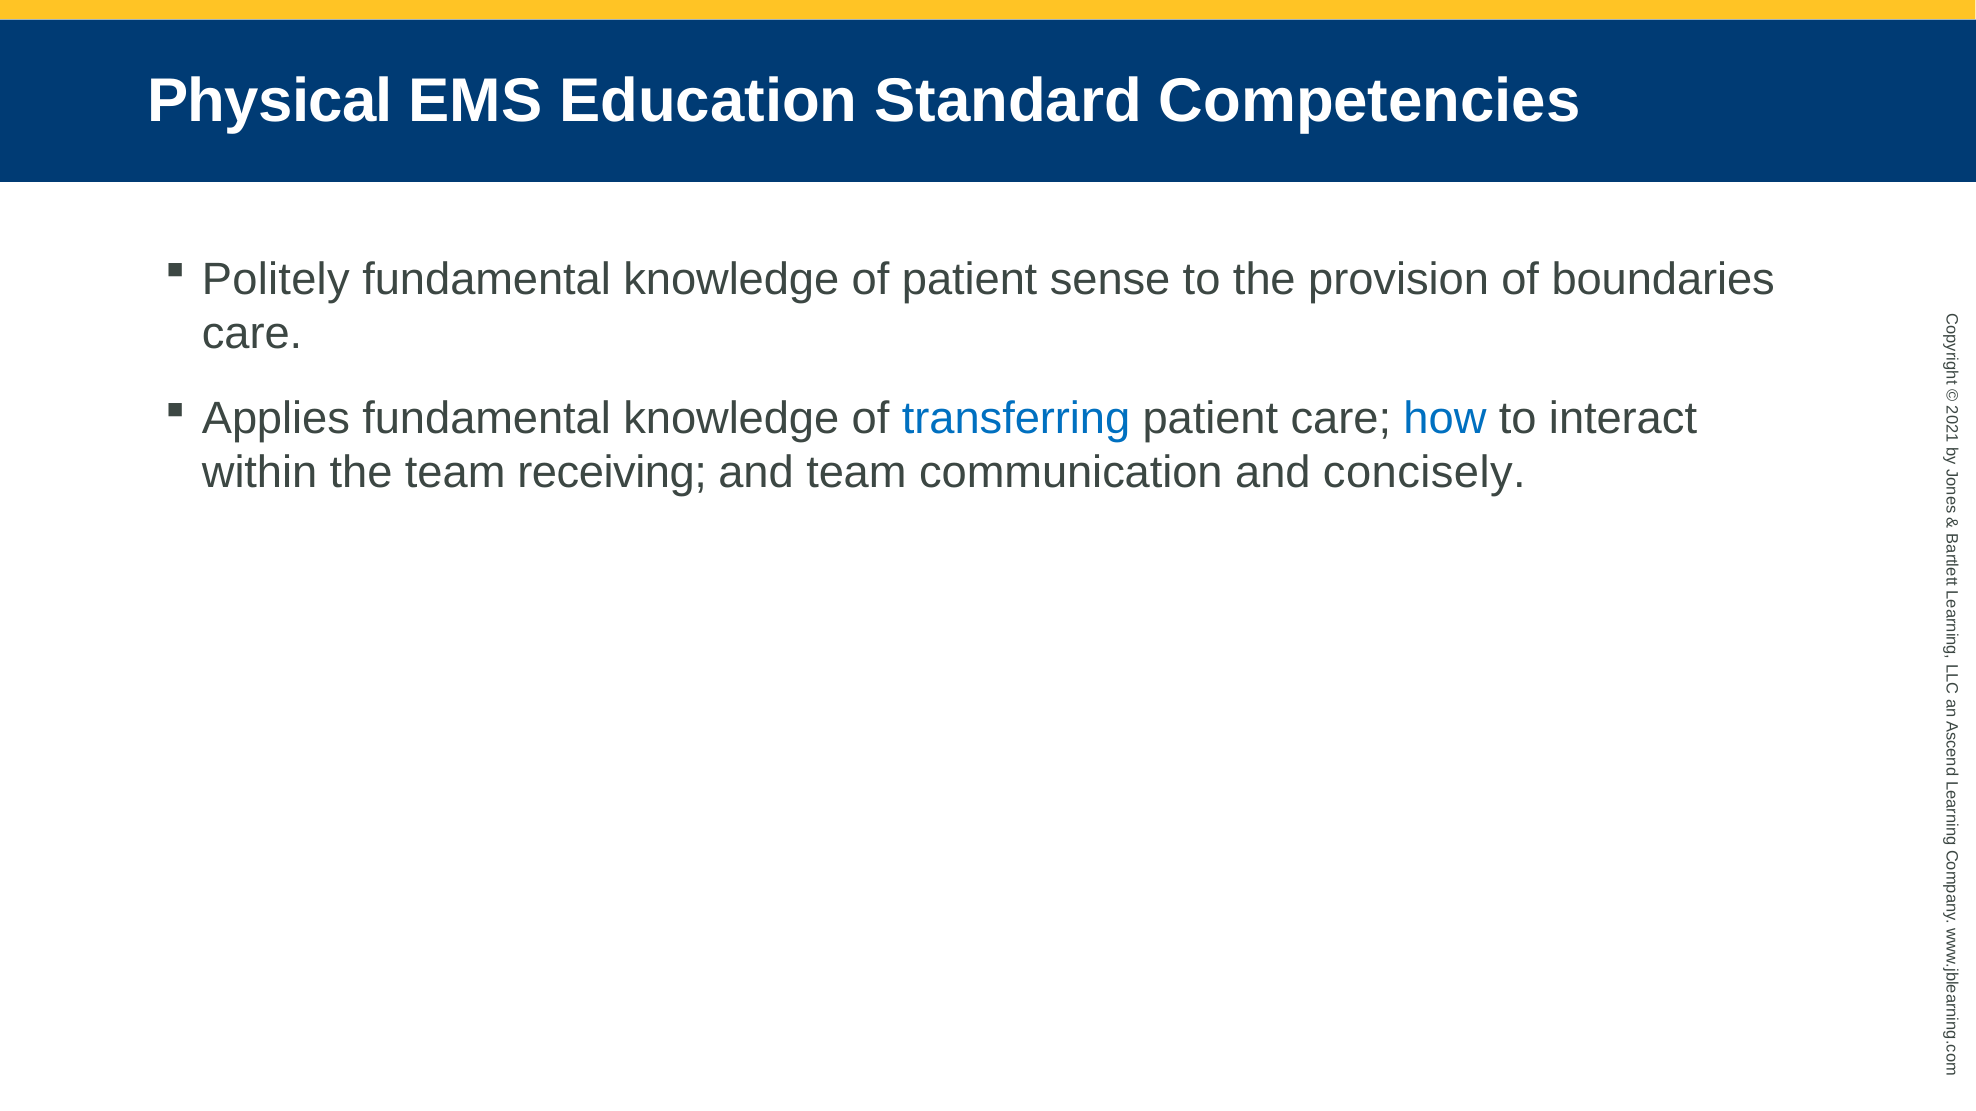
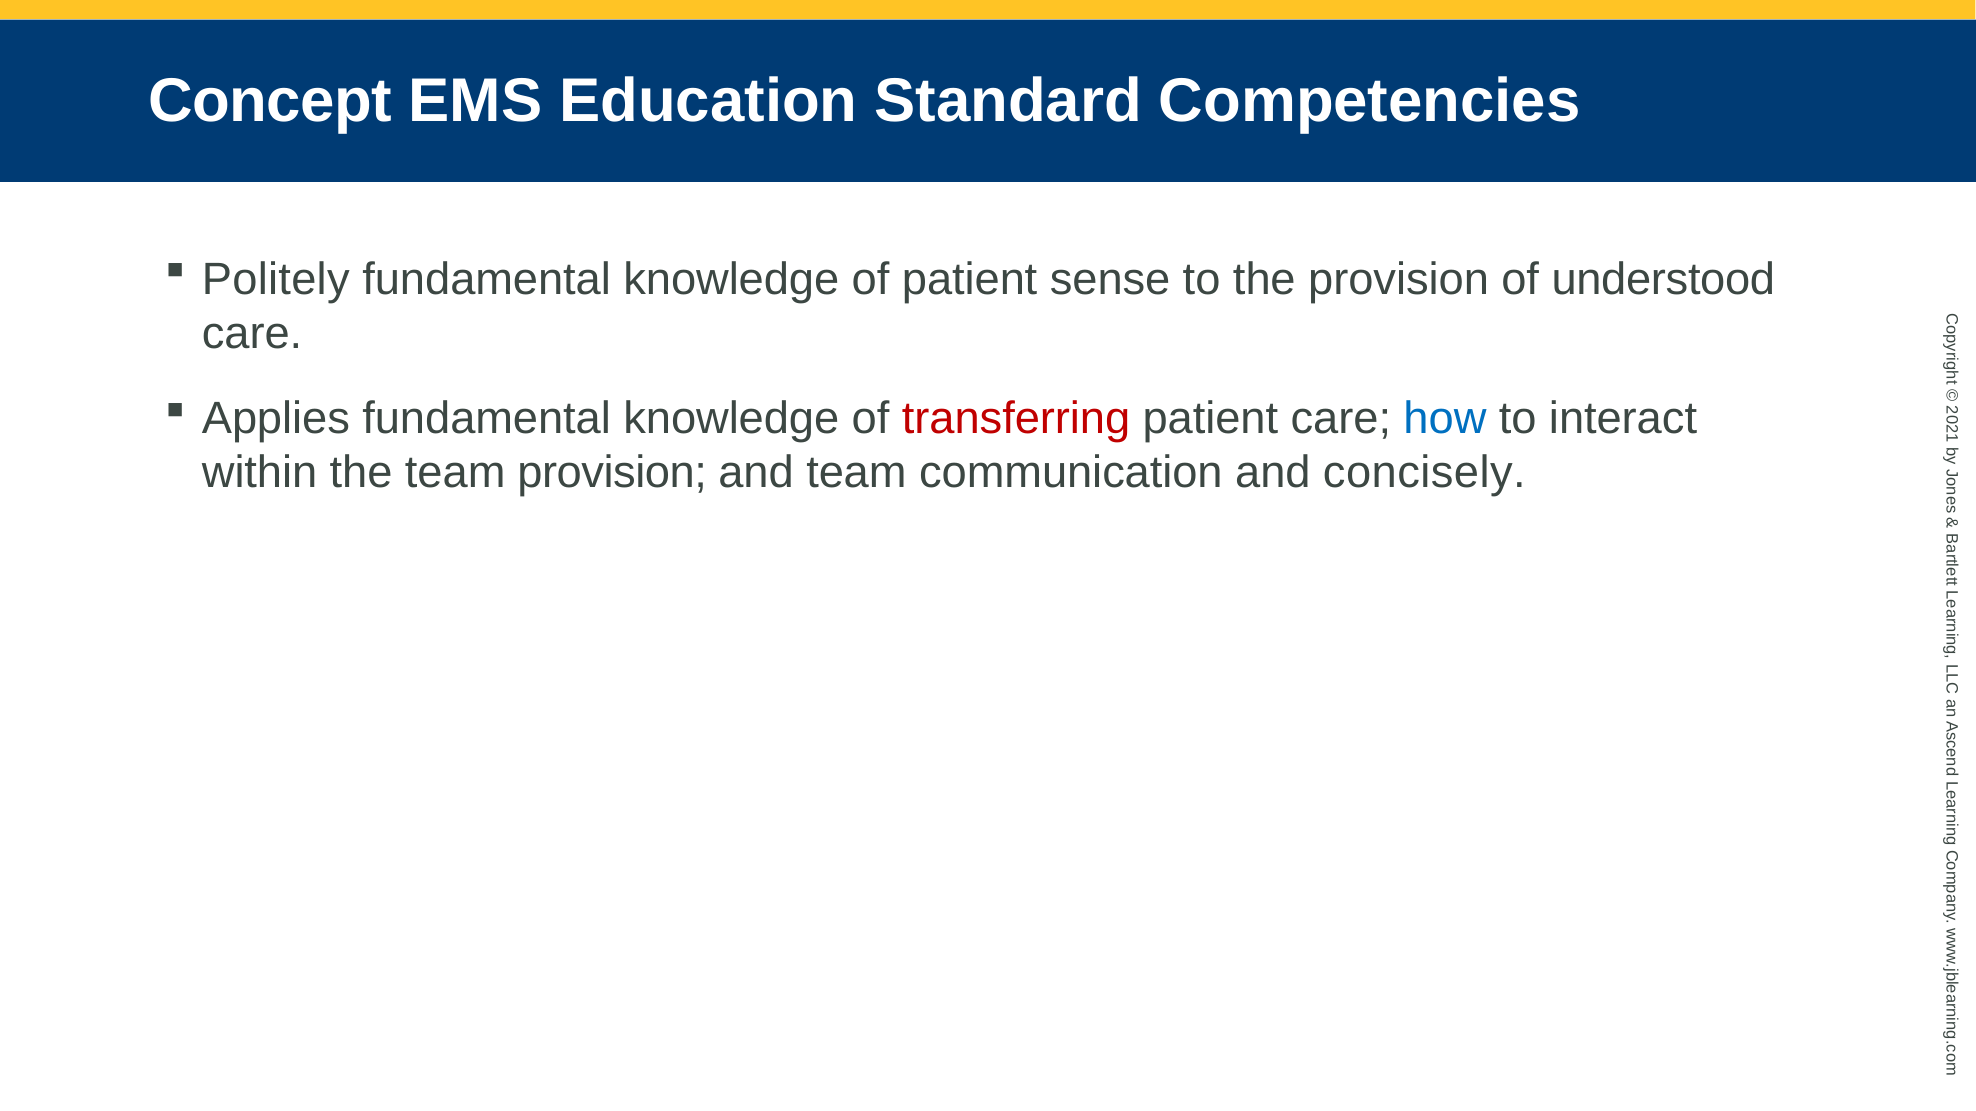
Physical: Physical -> Concept
boundaries: boundaries -> understood
transferring colour: blue -> red
team receiving: receiving -> provision
